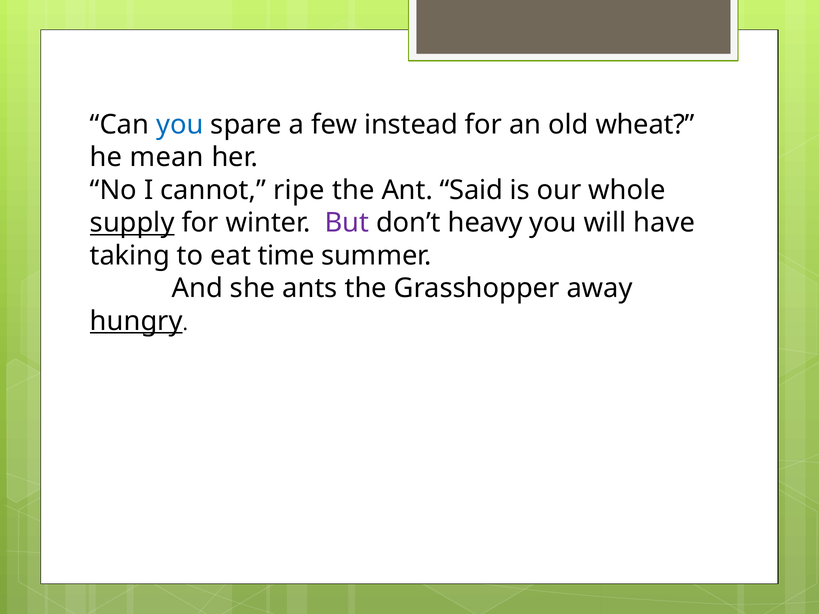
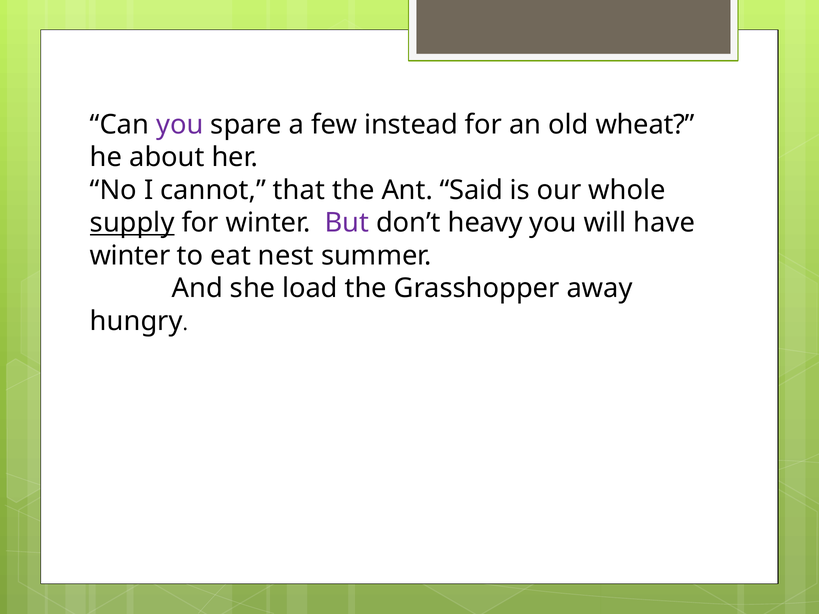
you at (180, 125) colour: blue -> purple
mean: mean -> about
ripe: ripe -> that
taking at (130, 256): taking -> winter
time: time -> nest
ants: ants -> load
hungry underline: present -> none
